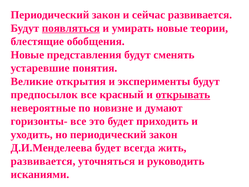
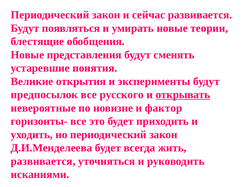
появляться underline: present -> none
красный: красный -> русского
думают: думают -> фактор
